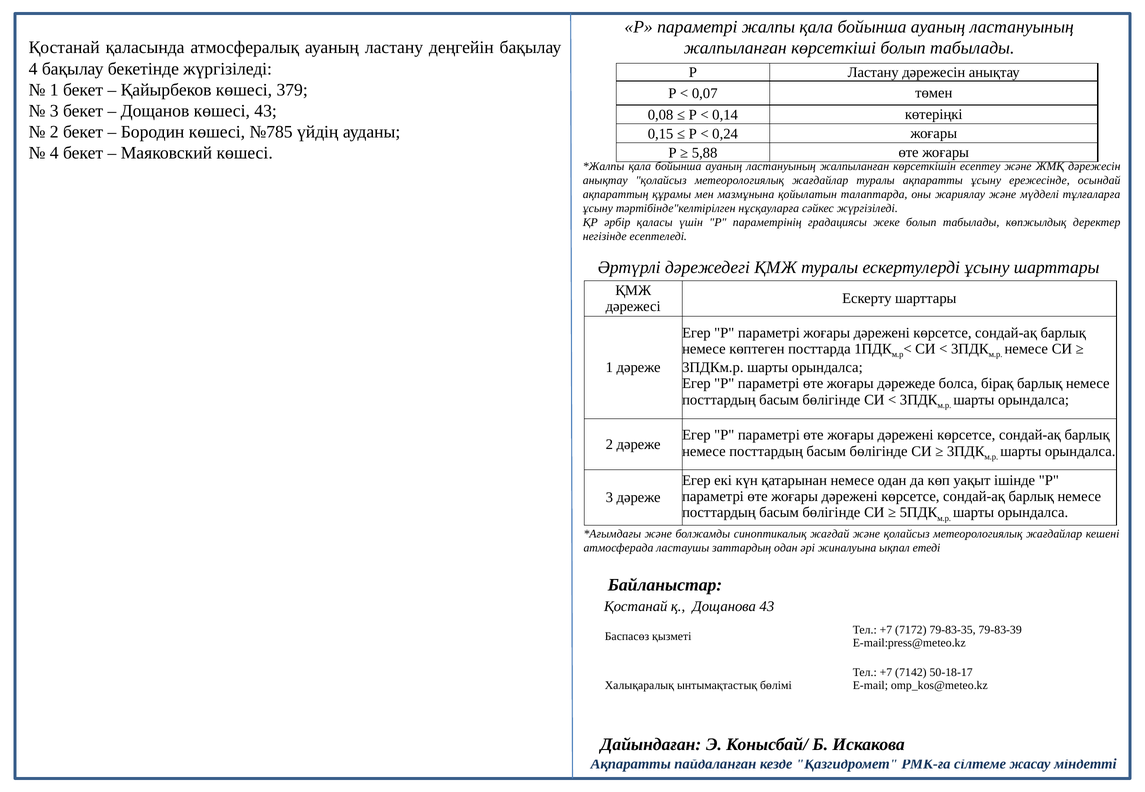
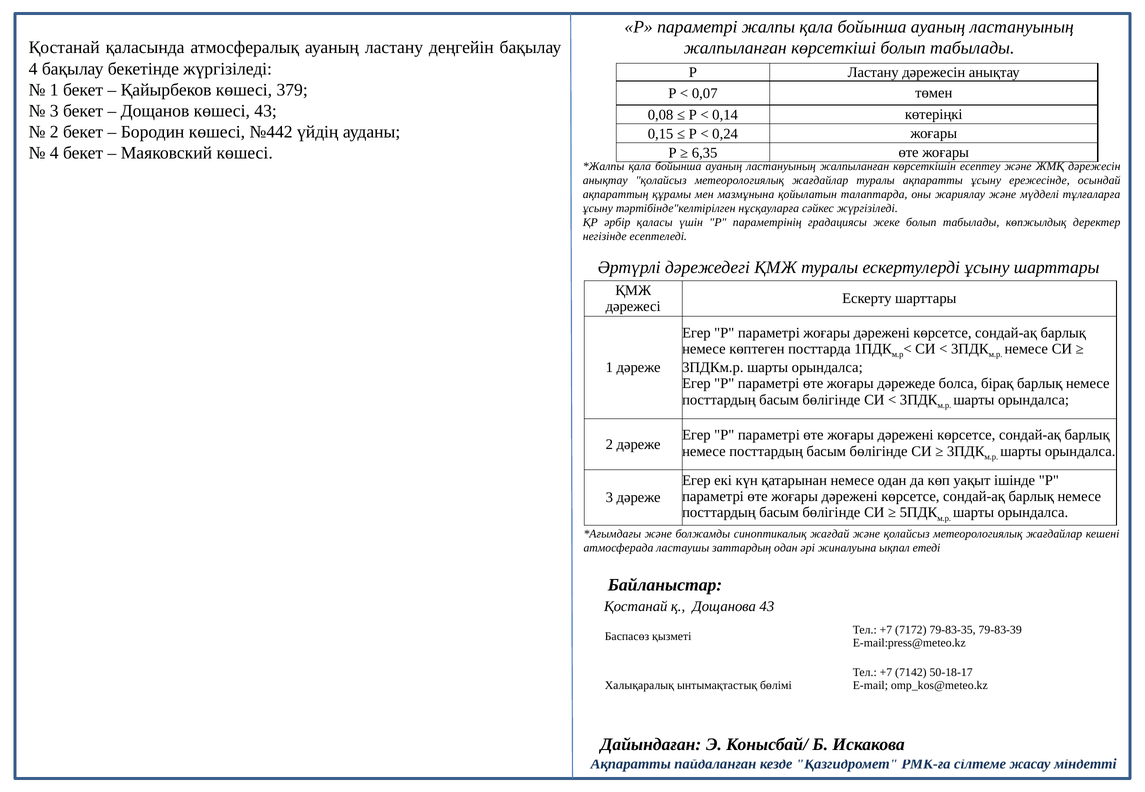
№785: №785 -> №442
5,88: 5,88 -> 6,35
